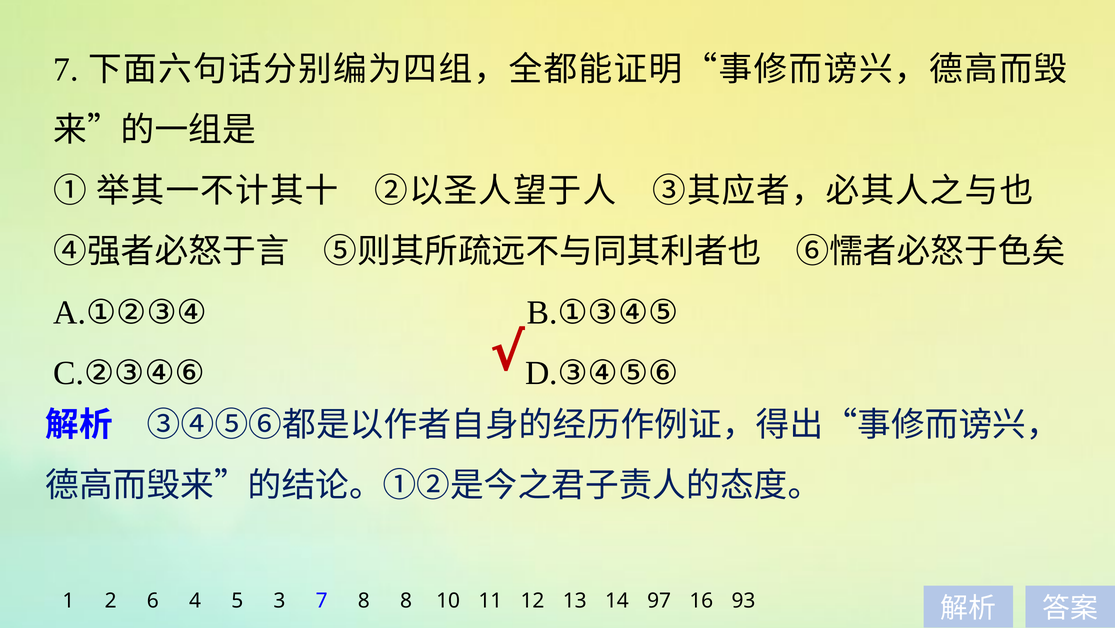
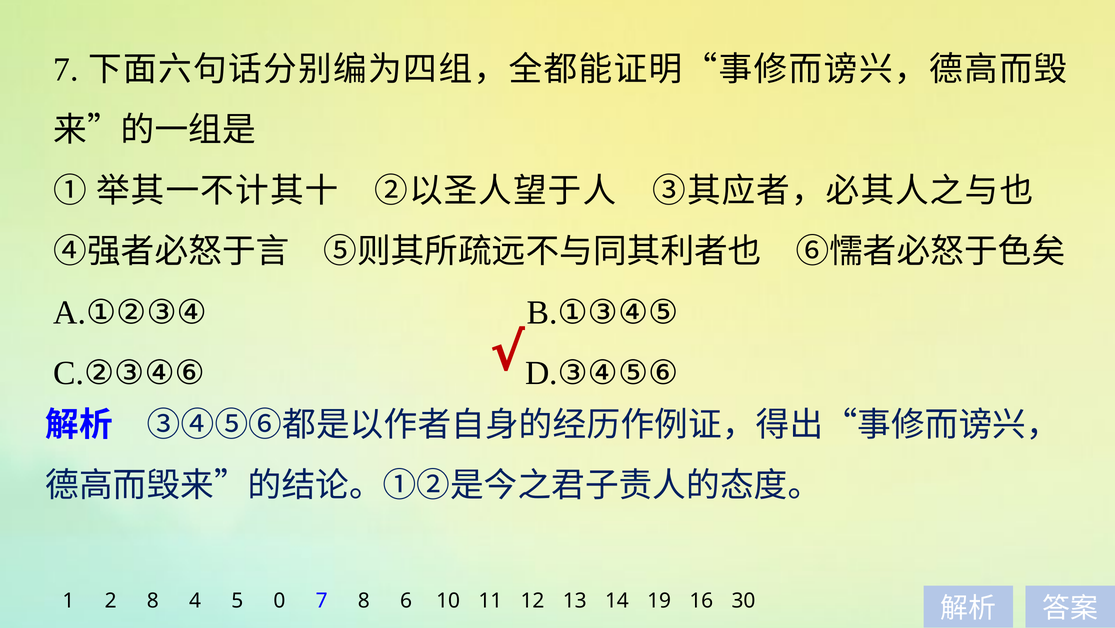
2 6: 6 -> 8
3: 3 -> 0
8 8: 8 -> 6
97: 97 -> 19
93: 93 -> 30
